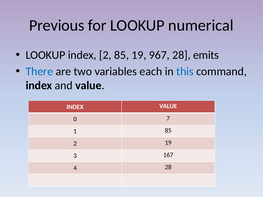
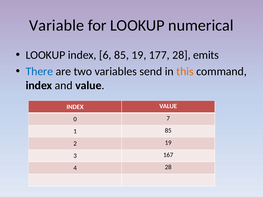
Previous: Previous -> Variable
index 2: 2 -> 6
967: 967 -> 177
each: each -> send
this colour: blue -> orange
